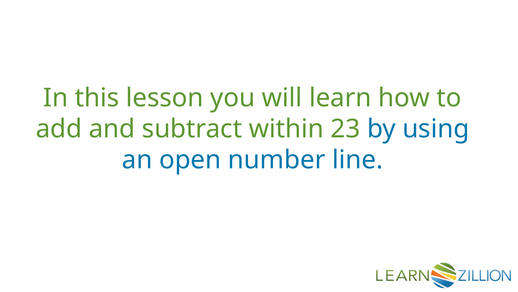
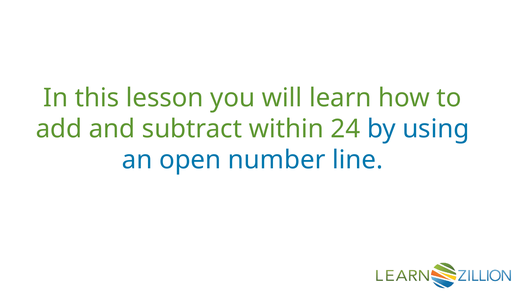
23: 23 -> 24
